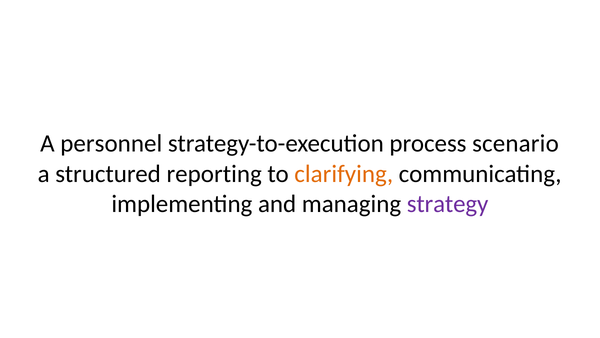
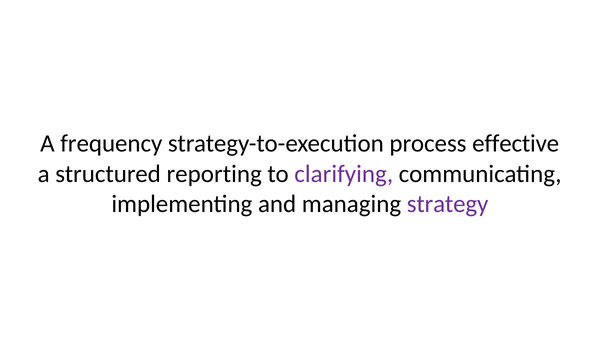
personnel: personnel -> frequency
scenario: scenario -> effective
clarifying colour: orange -> purple
